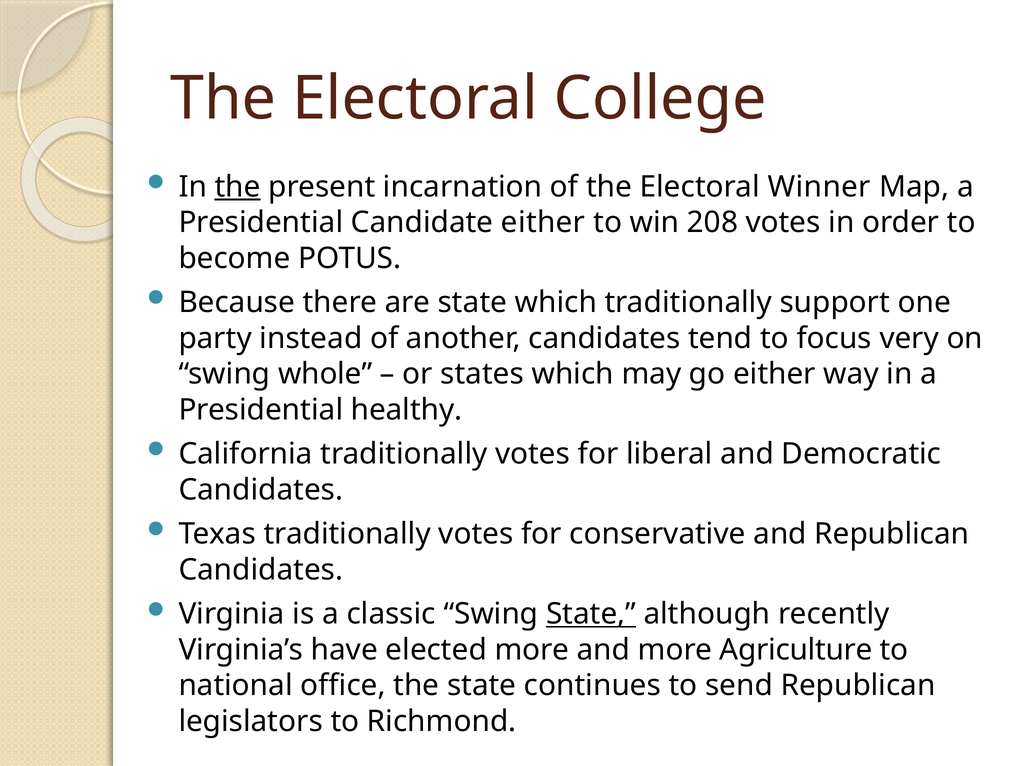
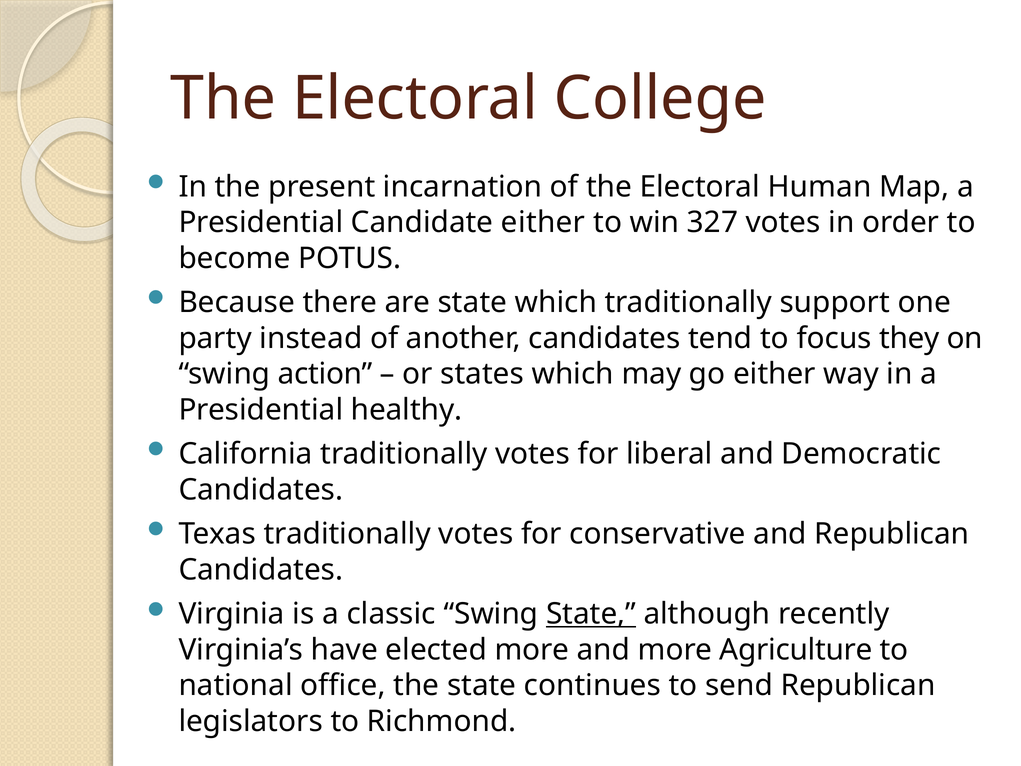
the at (238, 187) underline: present -> none
Winner: Winner -> Human
208: 208 -> 327
very: very -> they
whole: whole -> action
